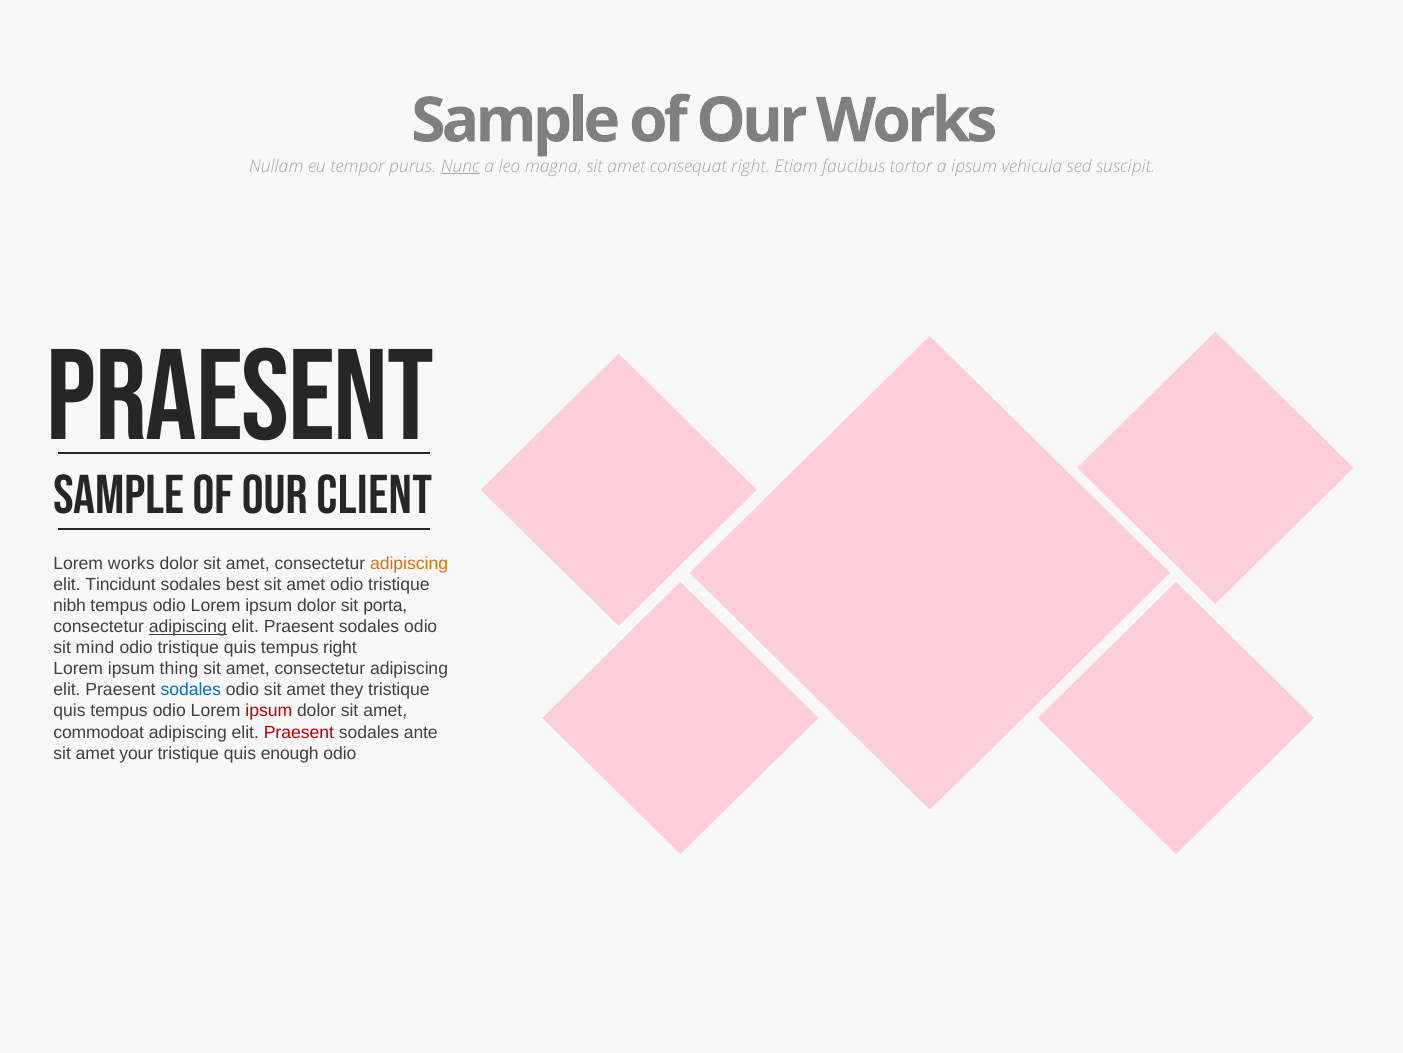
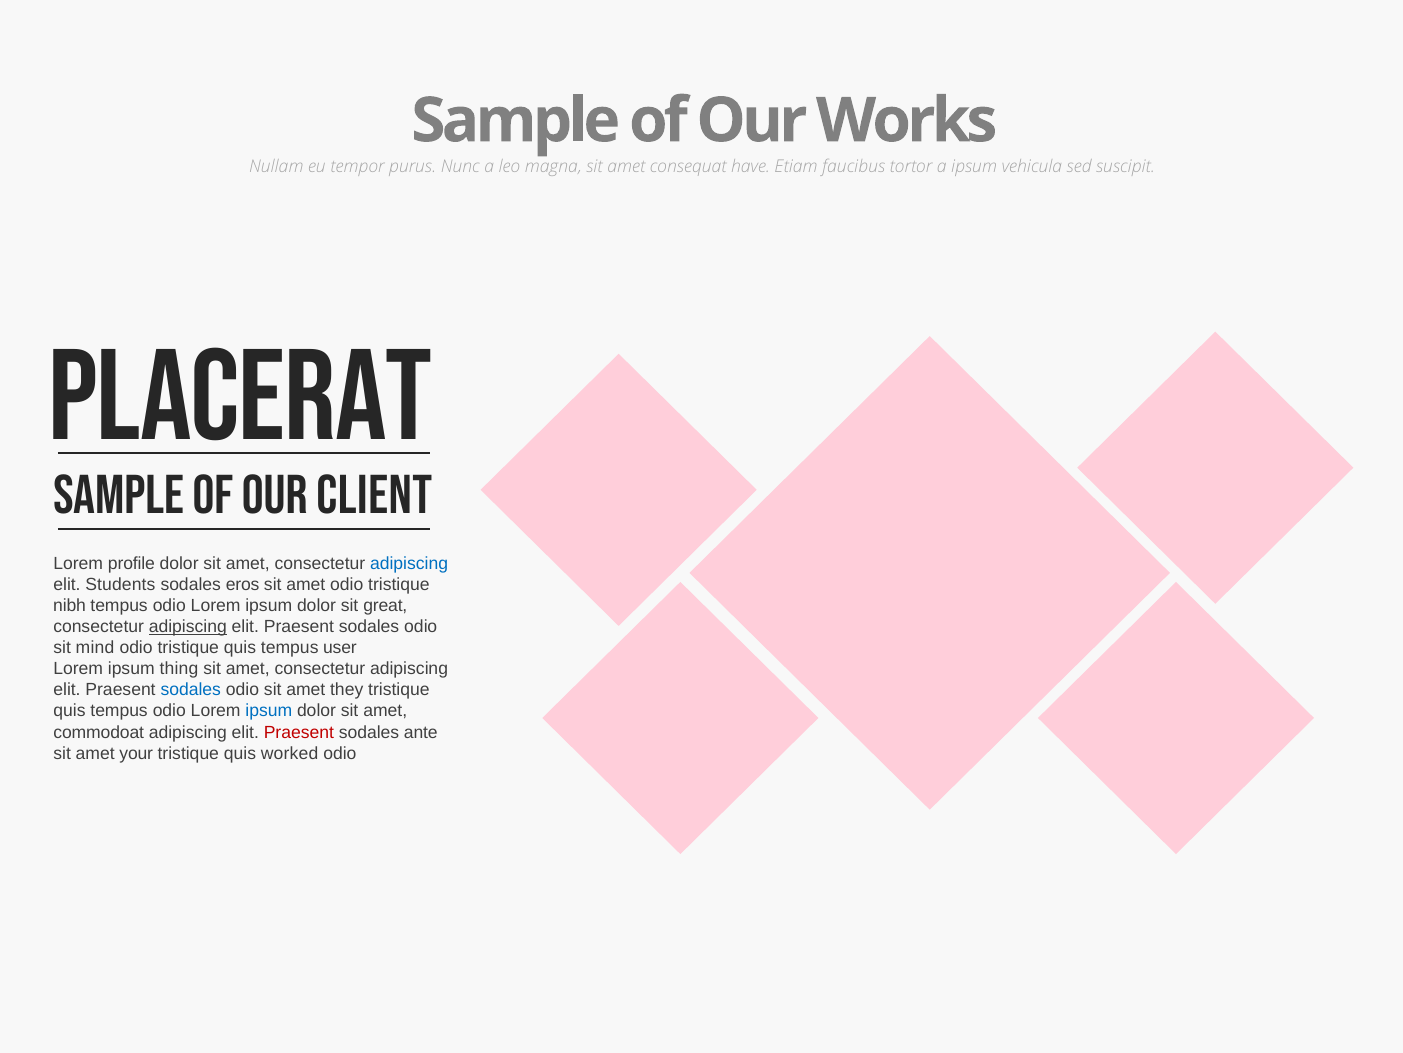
Nunc underline: present -> none
consequat right: right -> have
praesent at (240, 397): praesent -> placerat
Lorem works: works -> profile
adipiscing at (409, 563) colour: orange -> blue
Tincidunt: Tincidunt -> Students
best: best -> eros
porta: porta -> great
tempus right: right -> user
ipsum at (269, 711) colour: red -> blue
enough: enough -> worked
